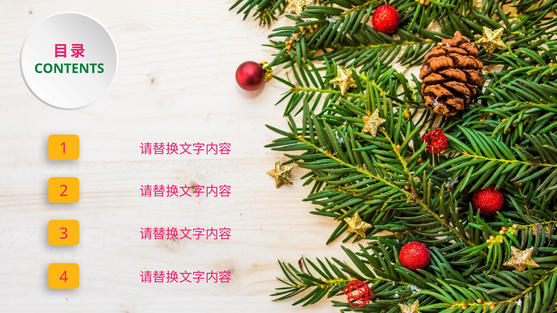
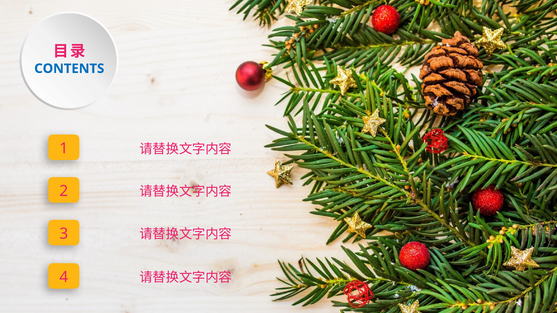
CONTENTS colour: green -> blue
